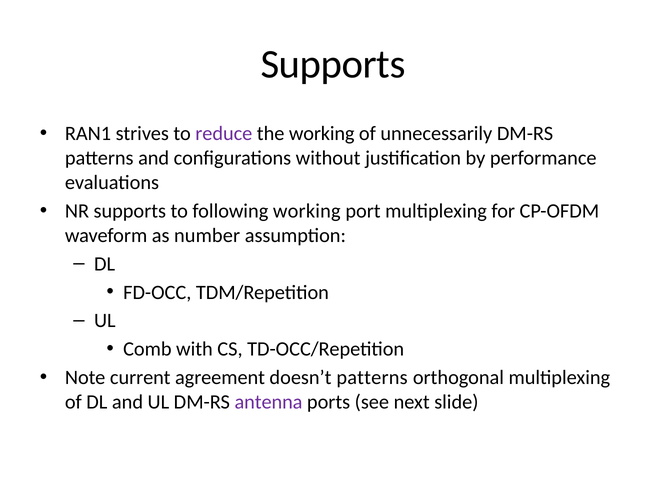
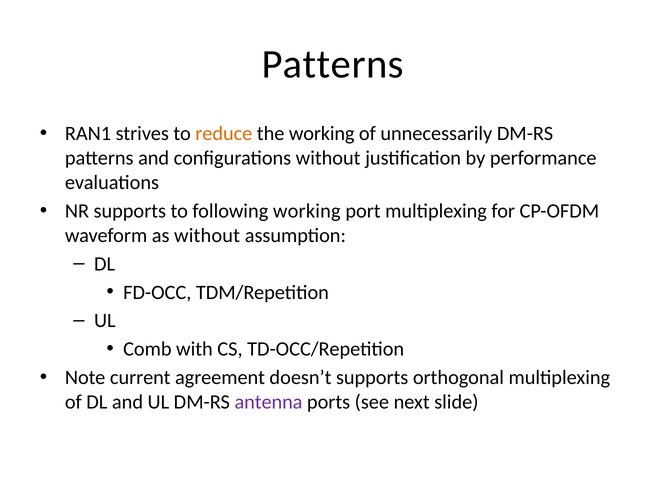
Supports at (333, 64): Supports -> Patterns
reduce colour: purple -> orange
as number: number -> without
doesn’t patterns: patterns -> supports
